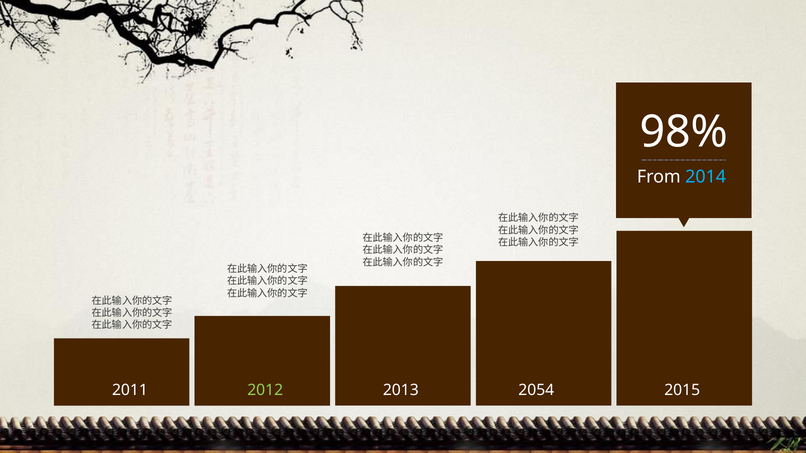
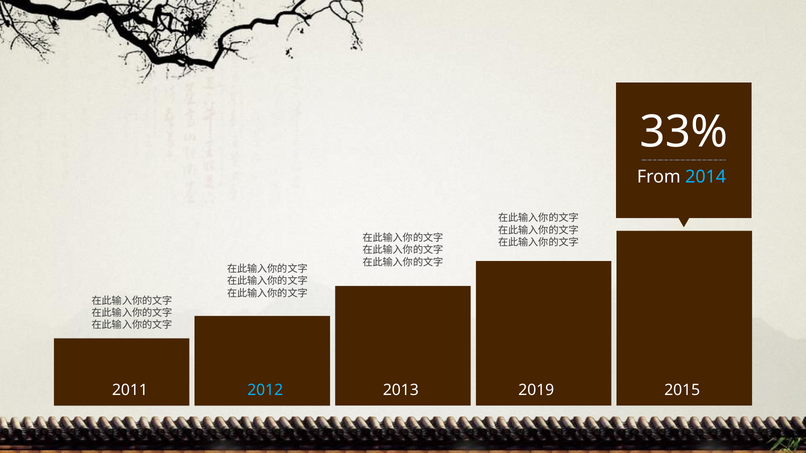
98%: 98% -> 33%
2012 colour: light green -> light blue
2054: 2054 -> 2019
